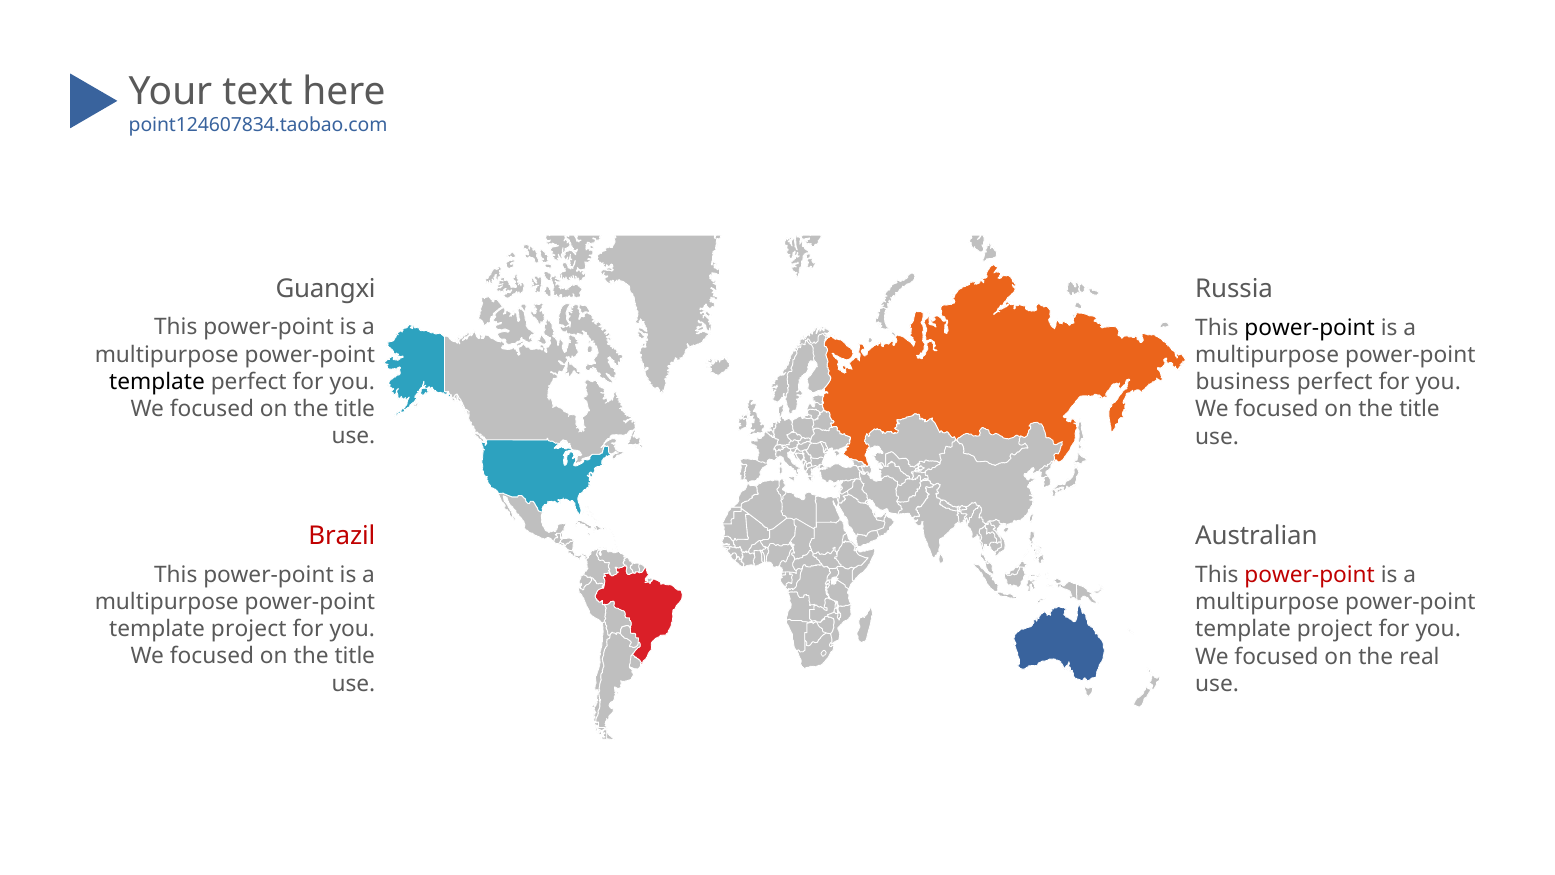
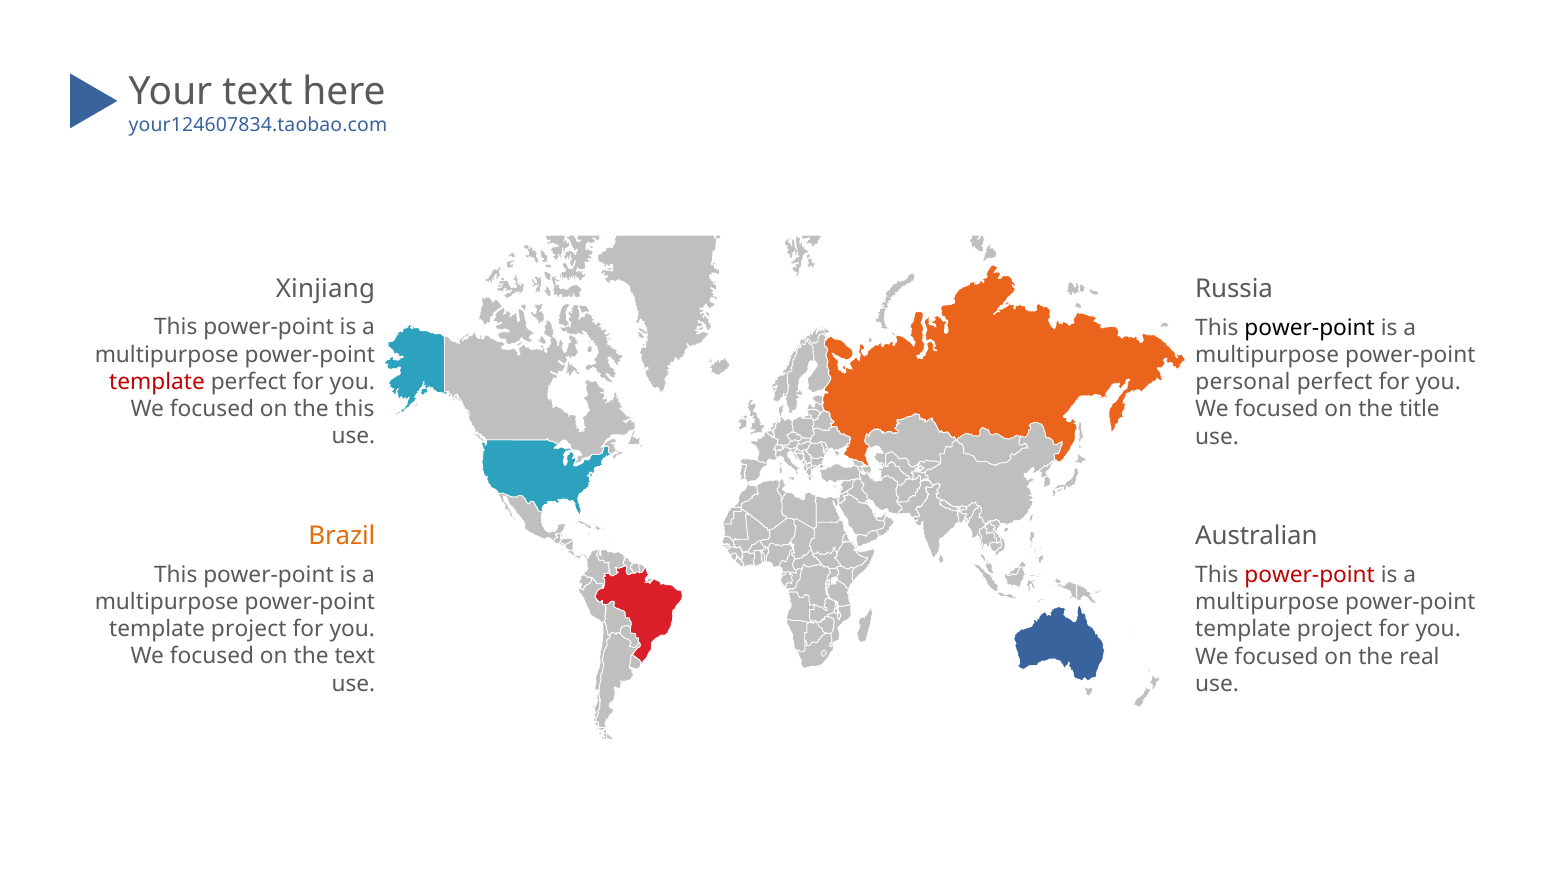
point124607834.taobao.com: point124607834.taobao.com -> your124607834.taobao.com
Guangxi: Guangxi -> Xinjiang
template at (157, 382) colour: black -> red
business: business -> personal
title at (355, 409): title -> this
Brazil colour: red -> orange
title at (355, 656): title -> text
